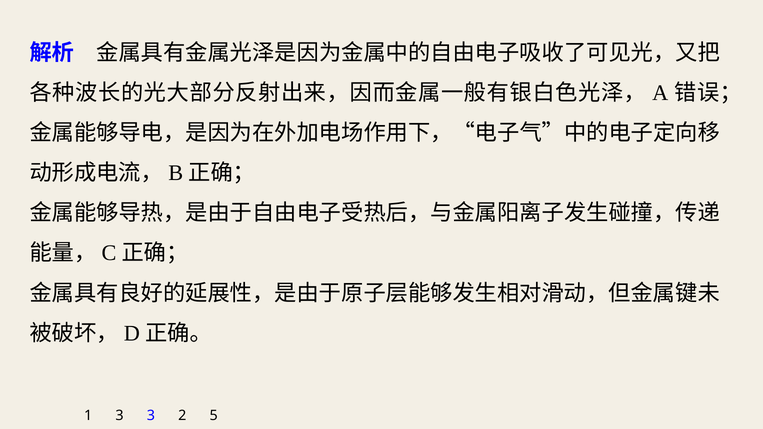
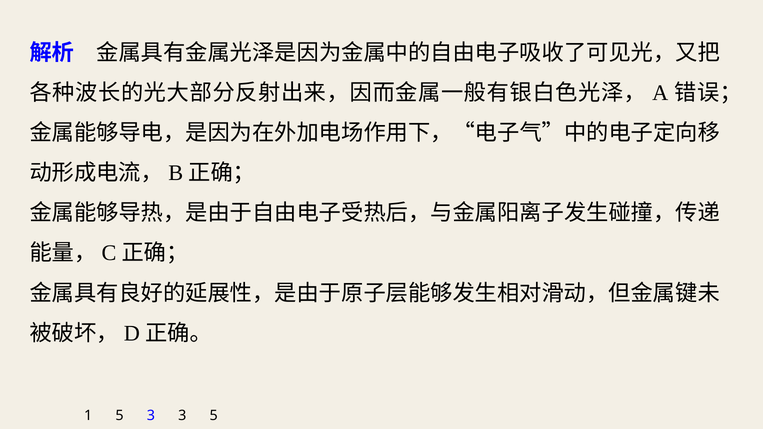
1 3: 3 -> 5
3 2: 2 -> 3
